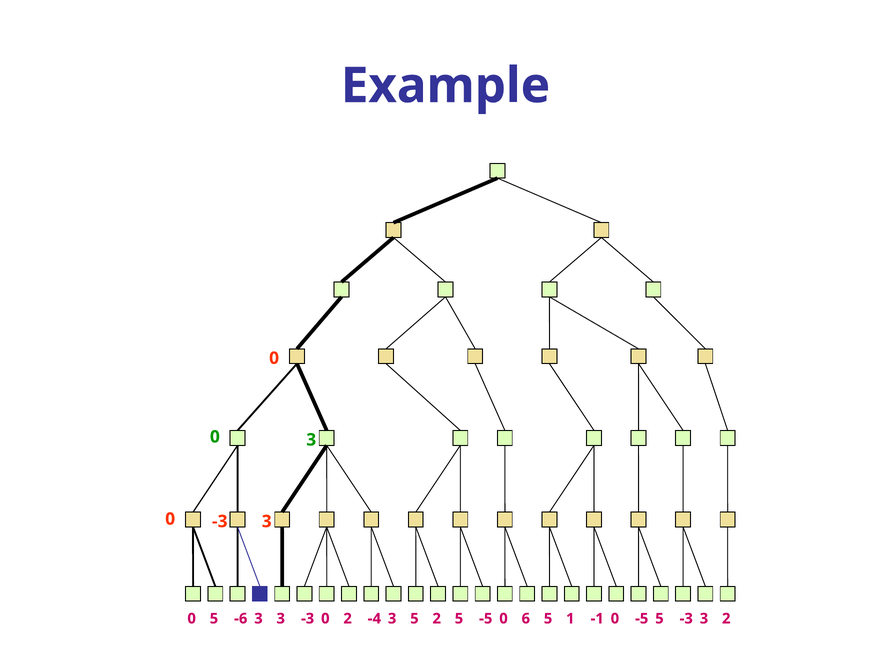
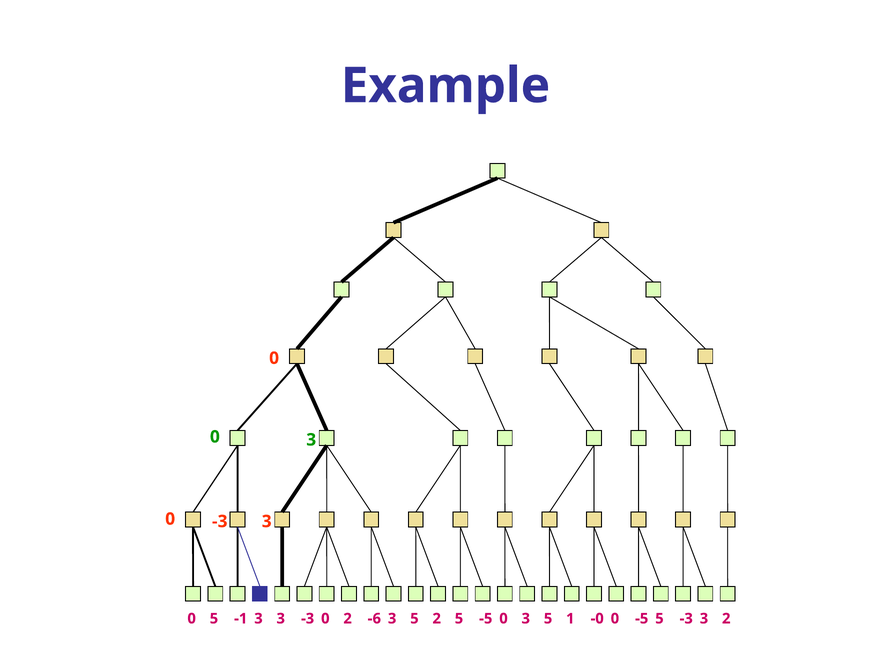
-6: -6 -> -1
-4: -4 -> -6
6 at (526, 619): 6 -> 3
-1: -1 -> -0
